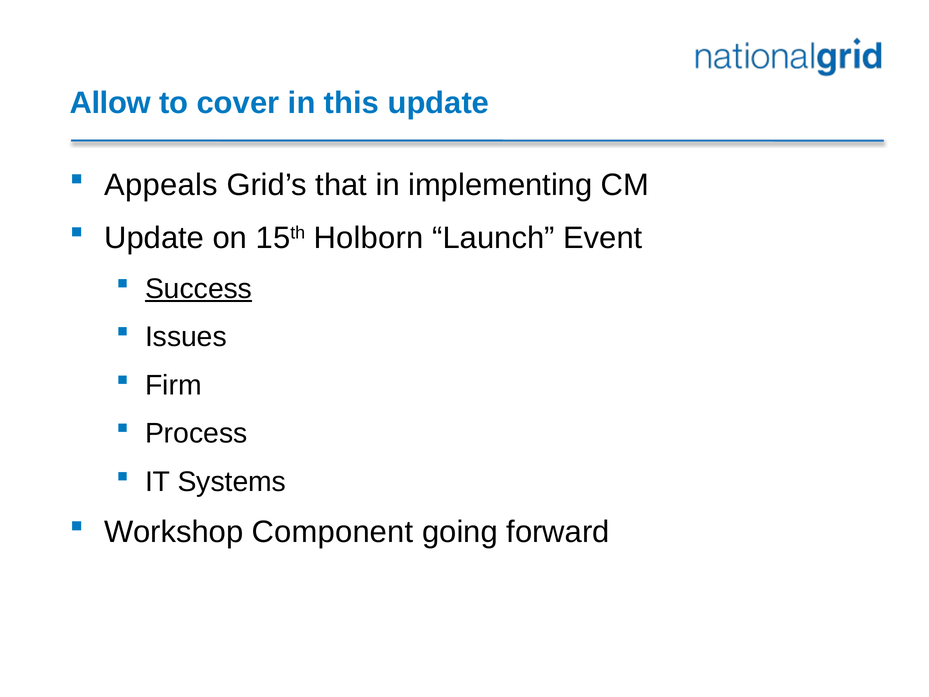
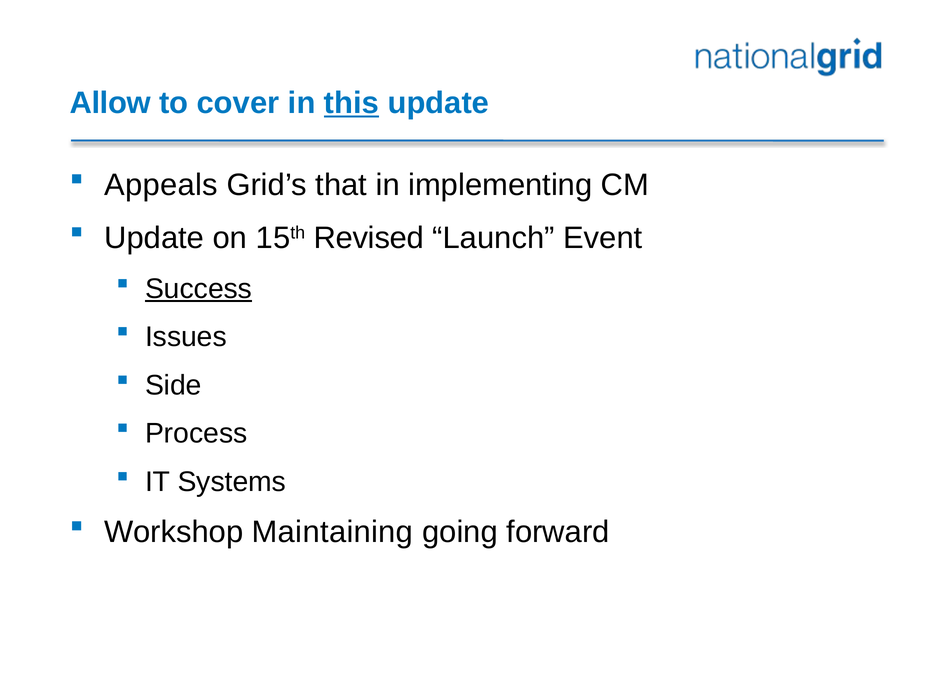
this underline: none -> present
Holborn: Holborn -> Revised
Firm: Firm -> Side
Component: Component -> Maintaining
